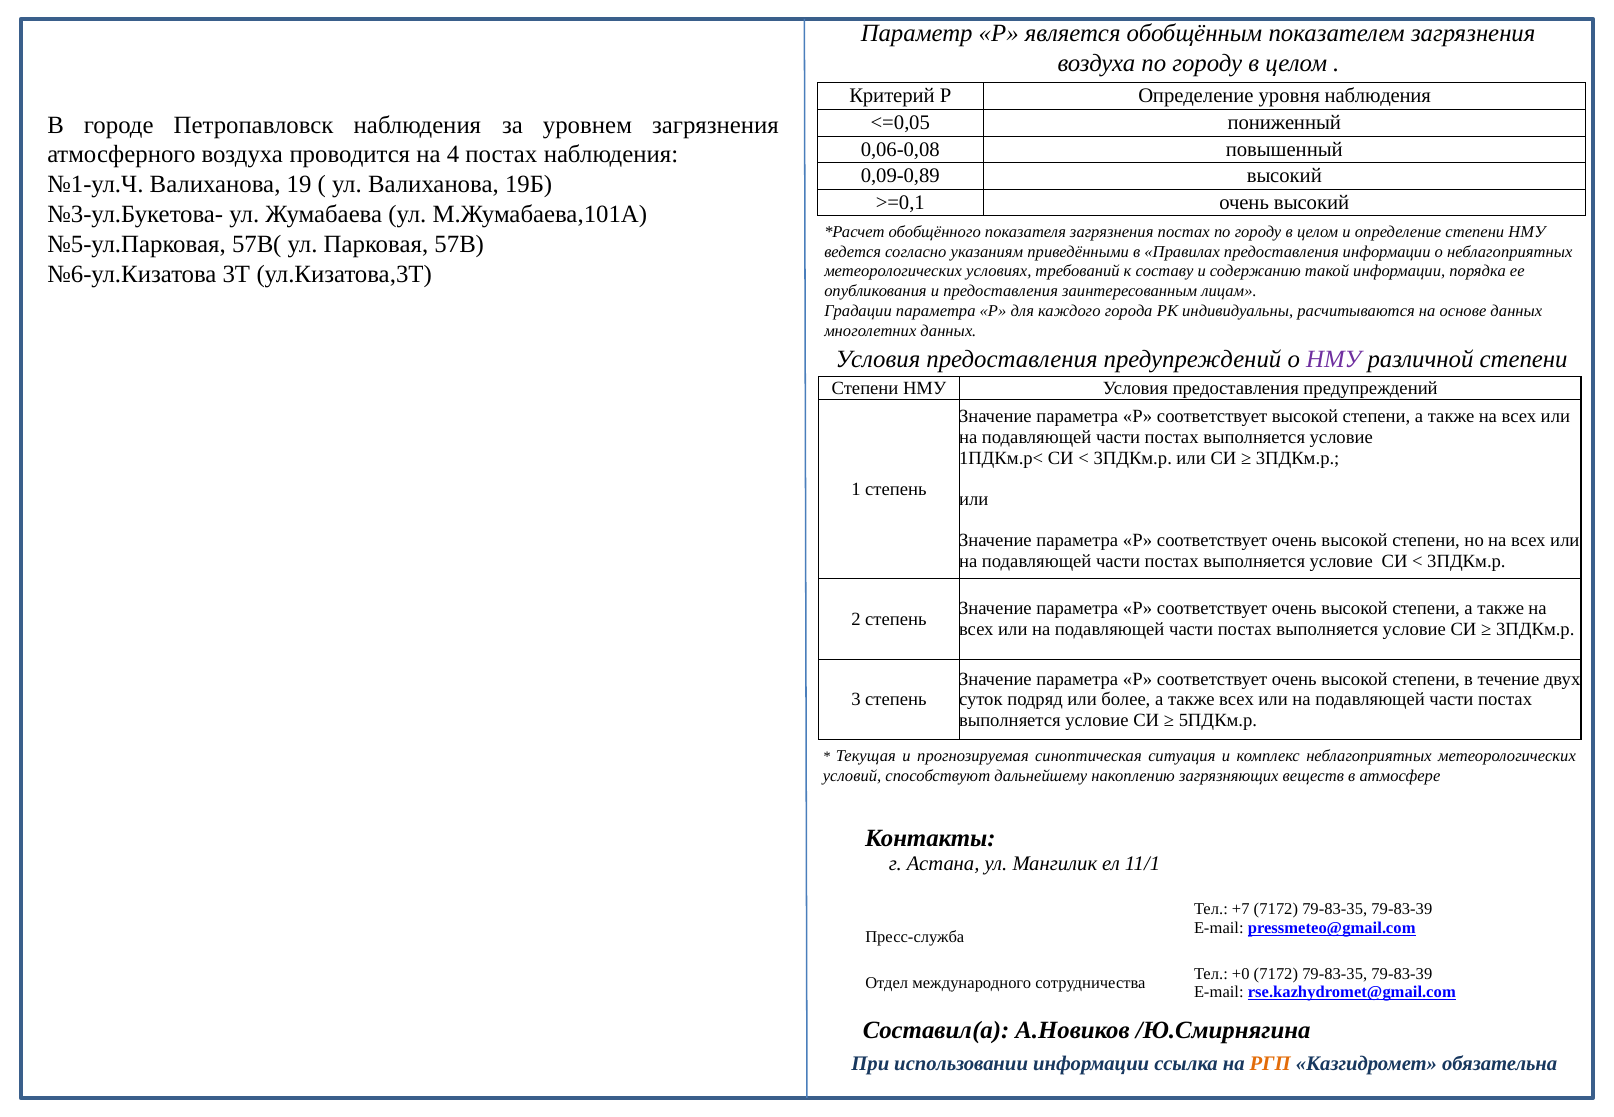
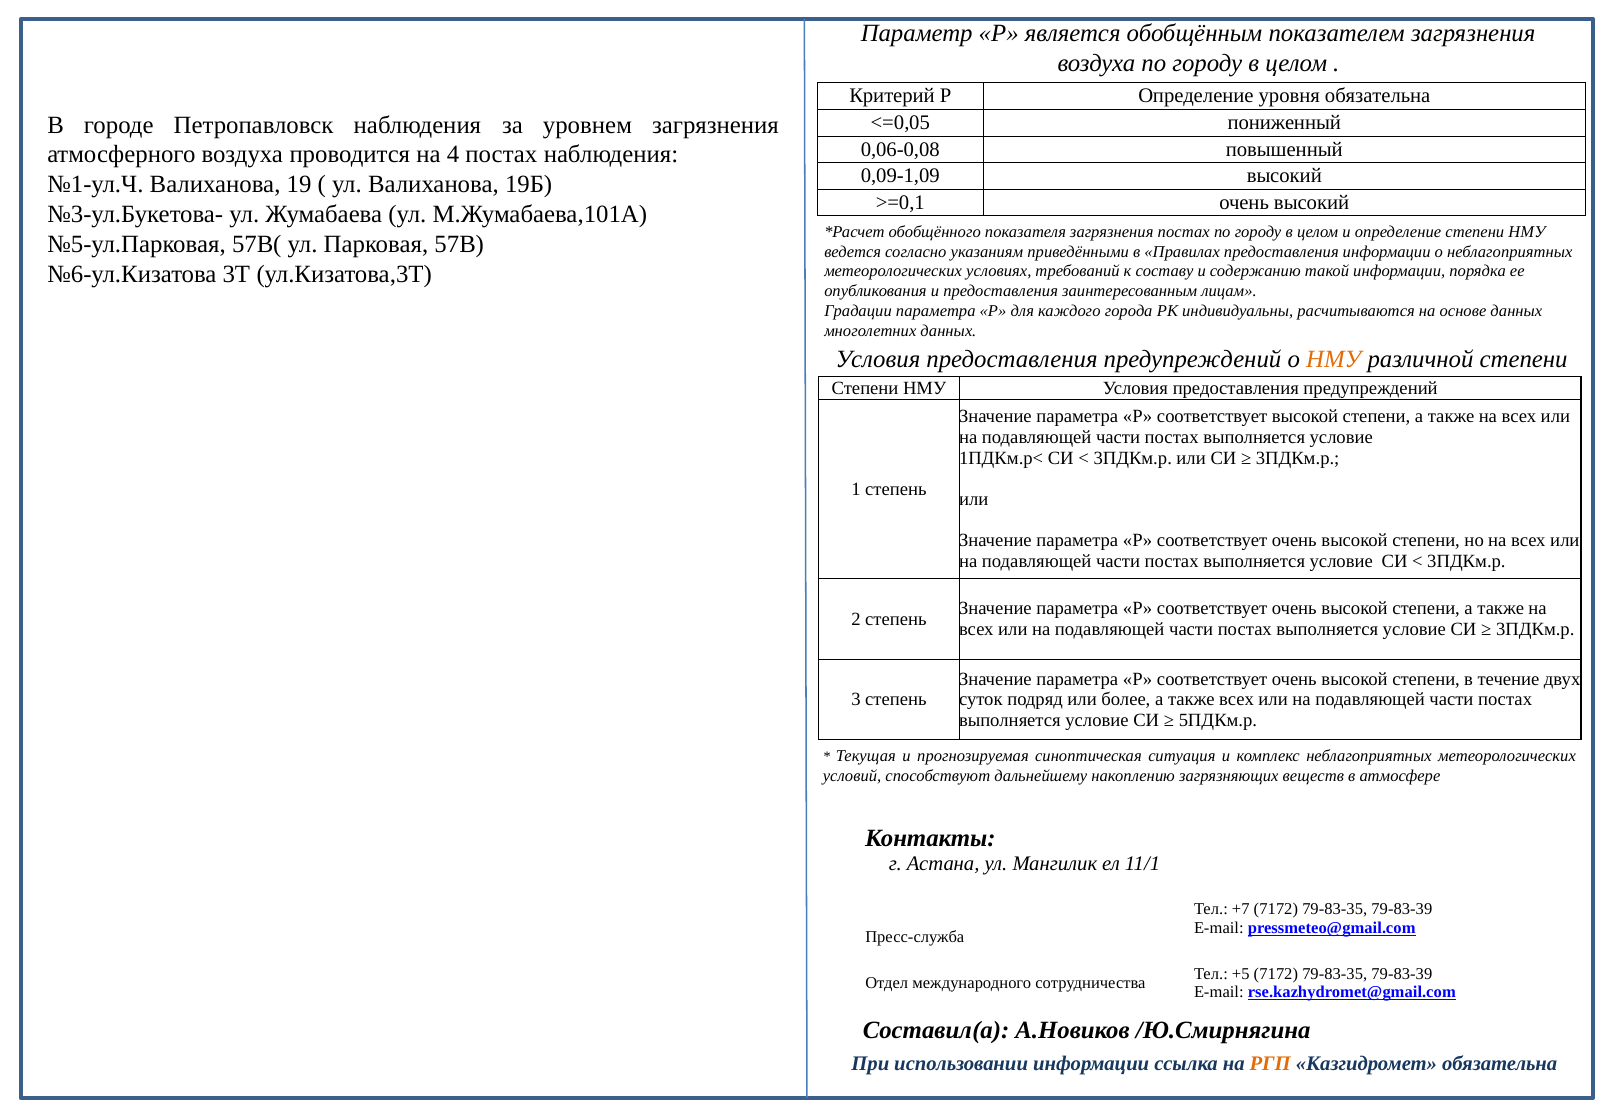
уровня наблюдения: наблюдения -> обязательна
0,09-0,89: 0,09-0,89 -> 0,09-1,09
НМУ at (1334, 360) colour: purple -> orange
+0: +0 -> +5
